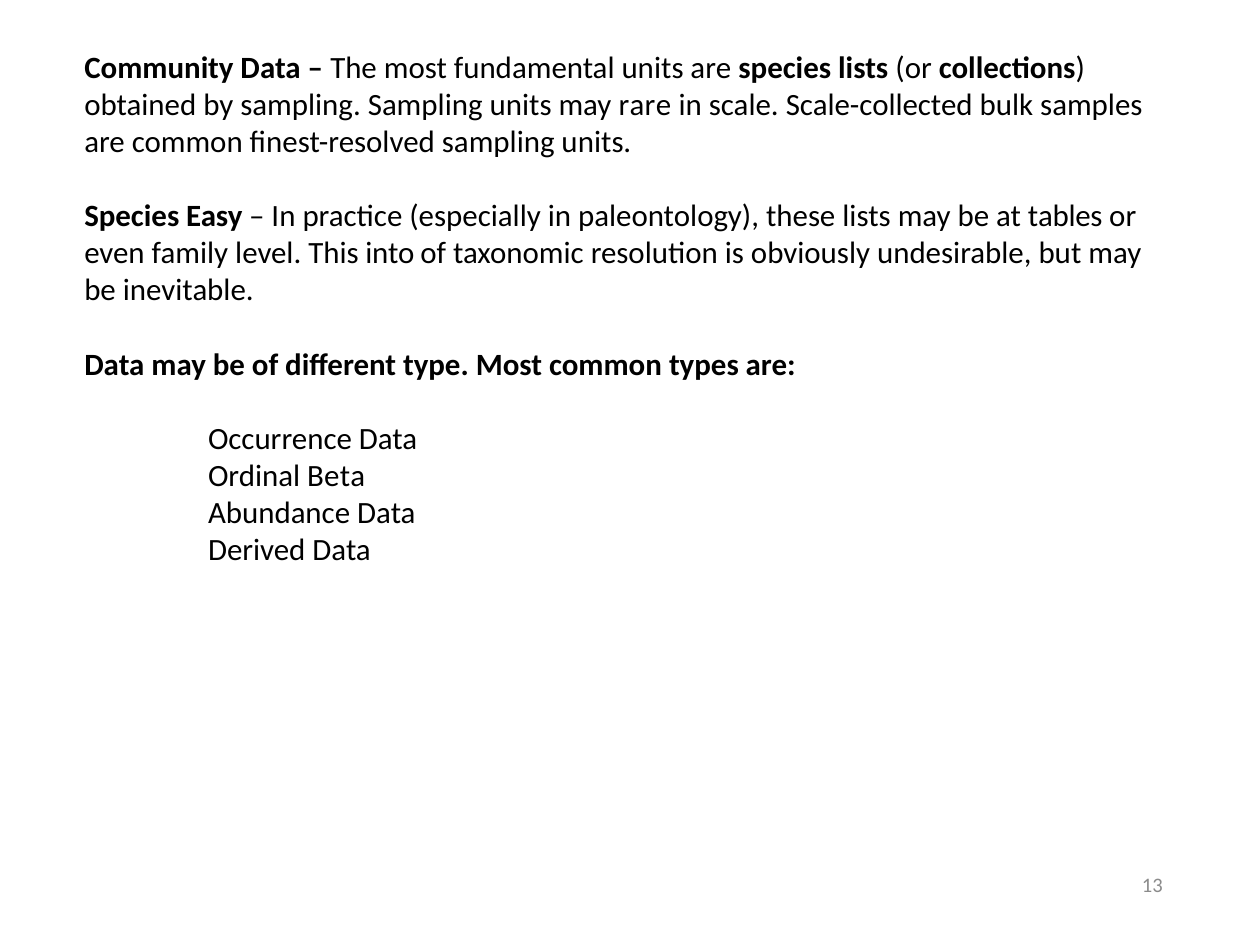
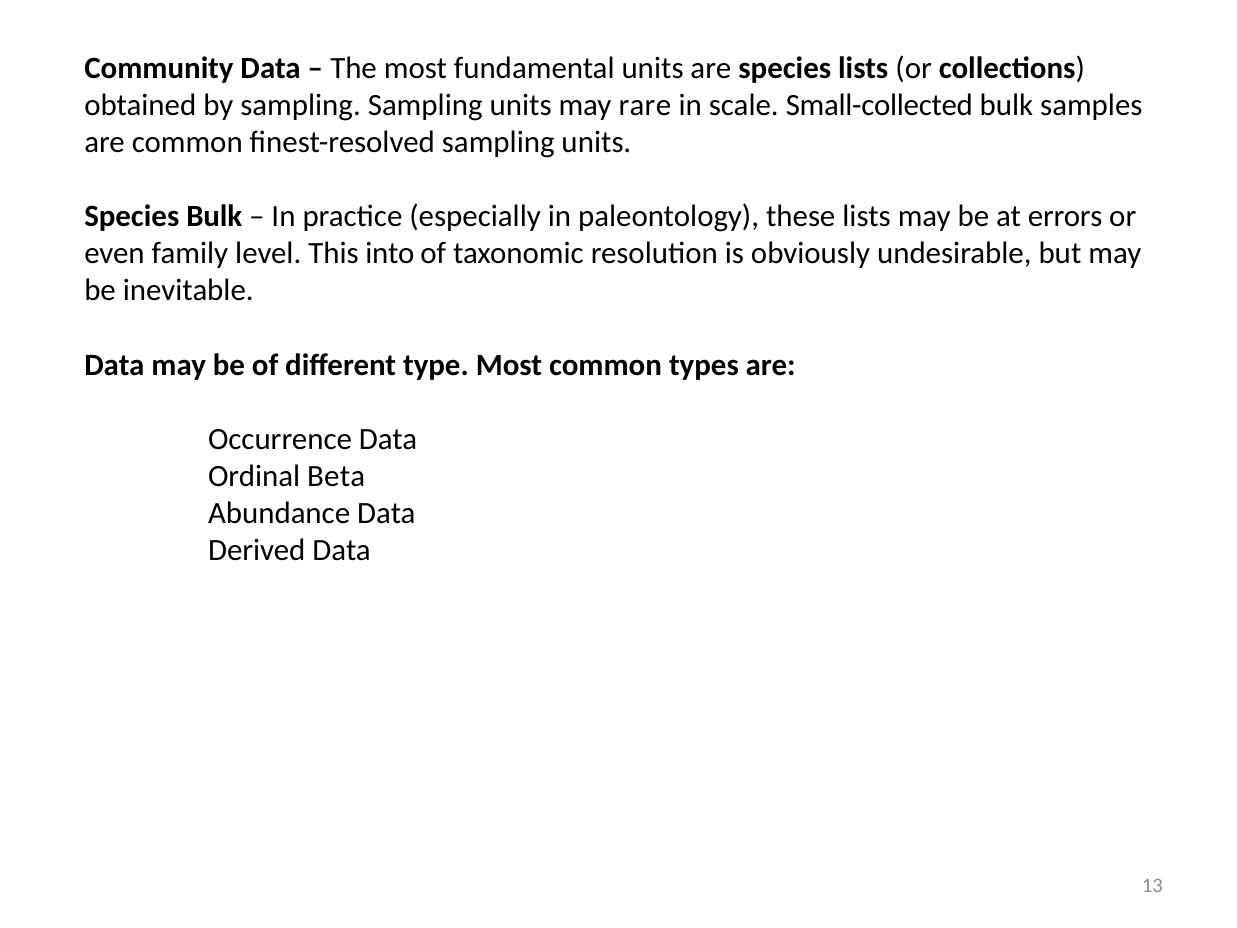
Scale-collected: Scale-collected -> Small-collected
Species Easy: Easy -> Bulk
tables: tables -> errors
